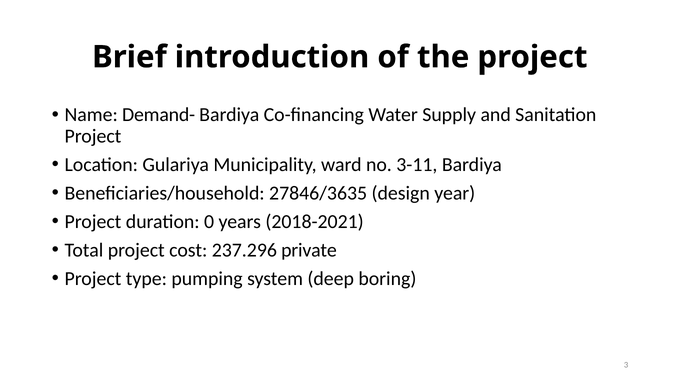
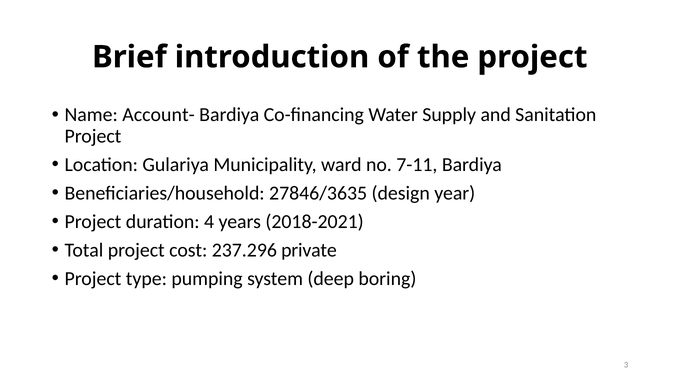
Demand-: Demand- -> Account-
3-11: 3-11 -> 7-11
0: 0 -> 4
